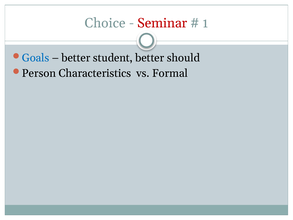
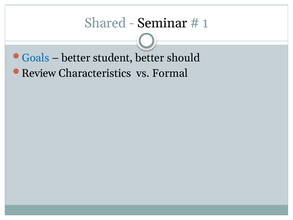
Choice: Choice -> Shared
Seminar colour: red -> black
Person: Person -> Review
